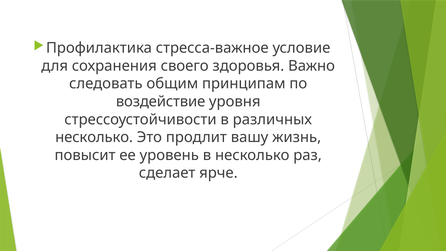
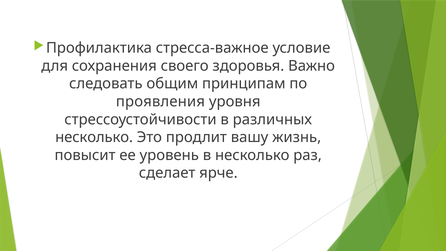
воздействие: воздействие -> проявления
